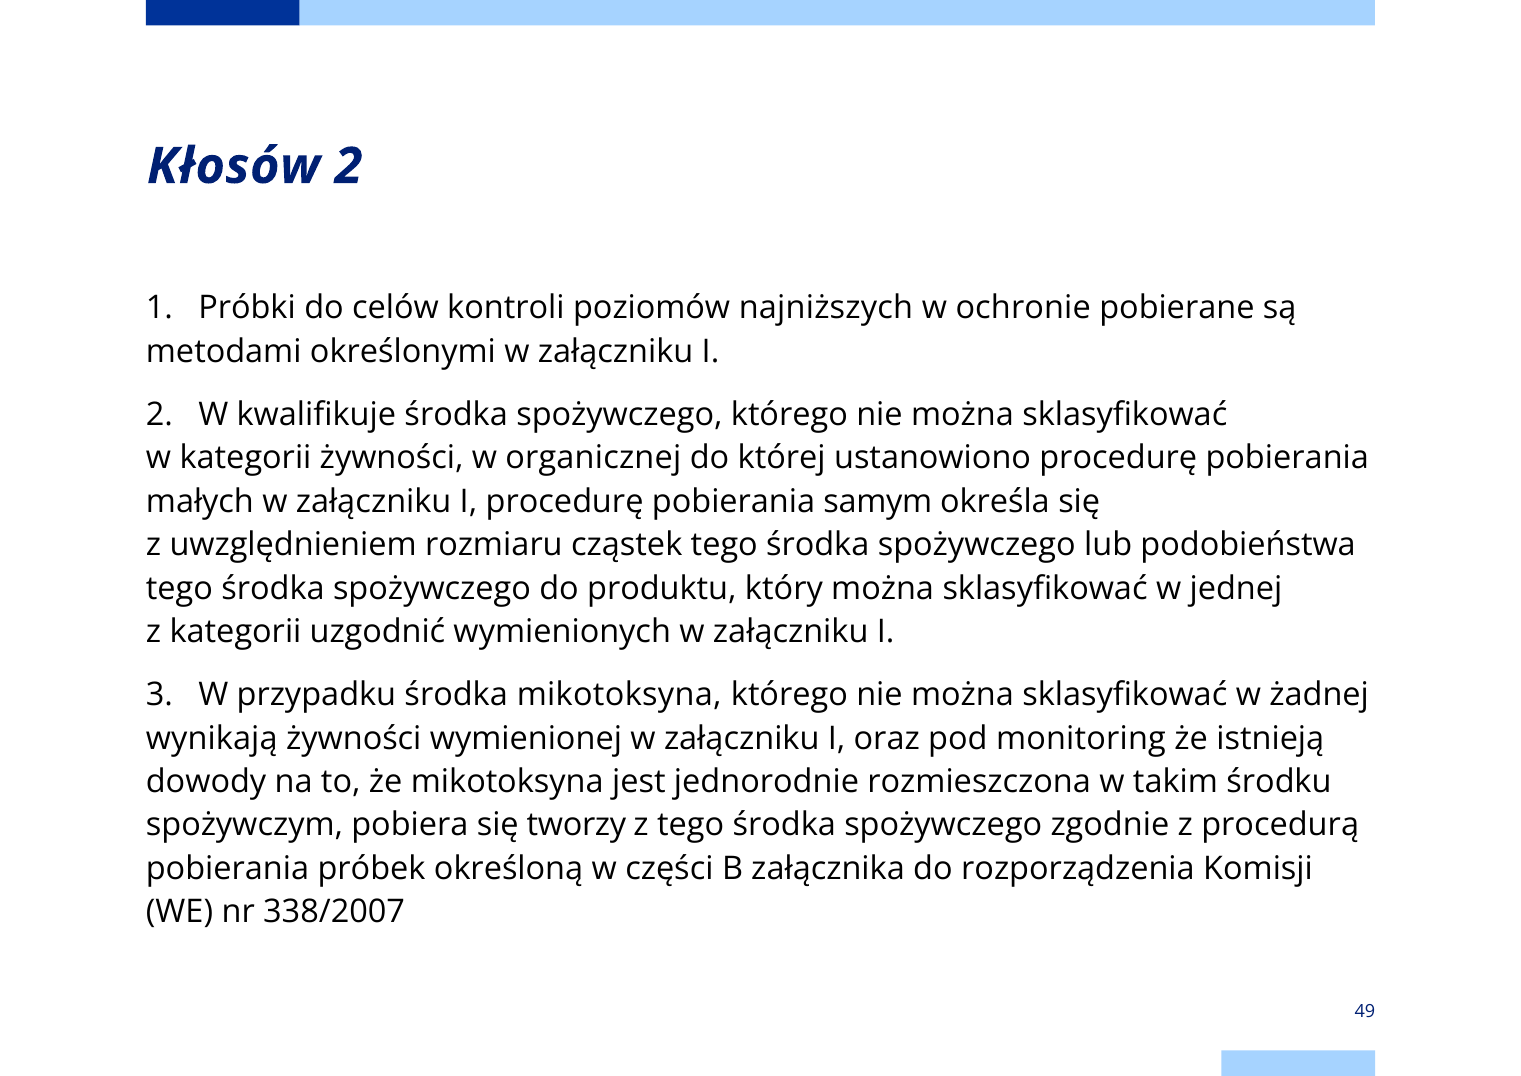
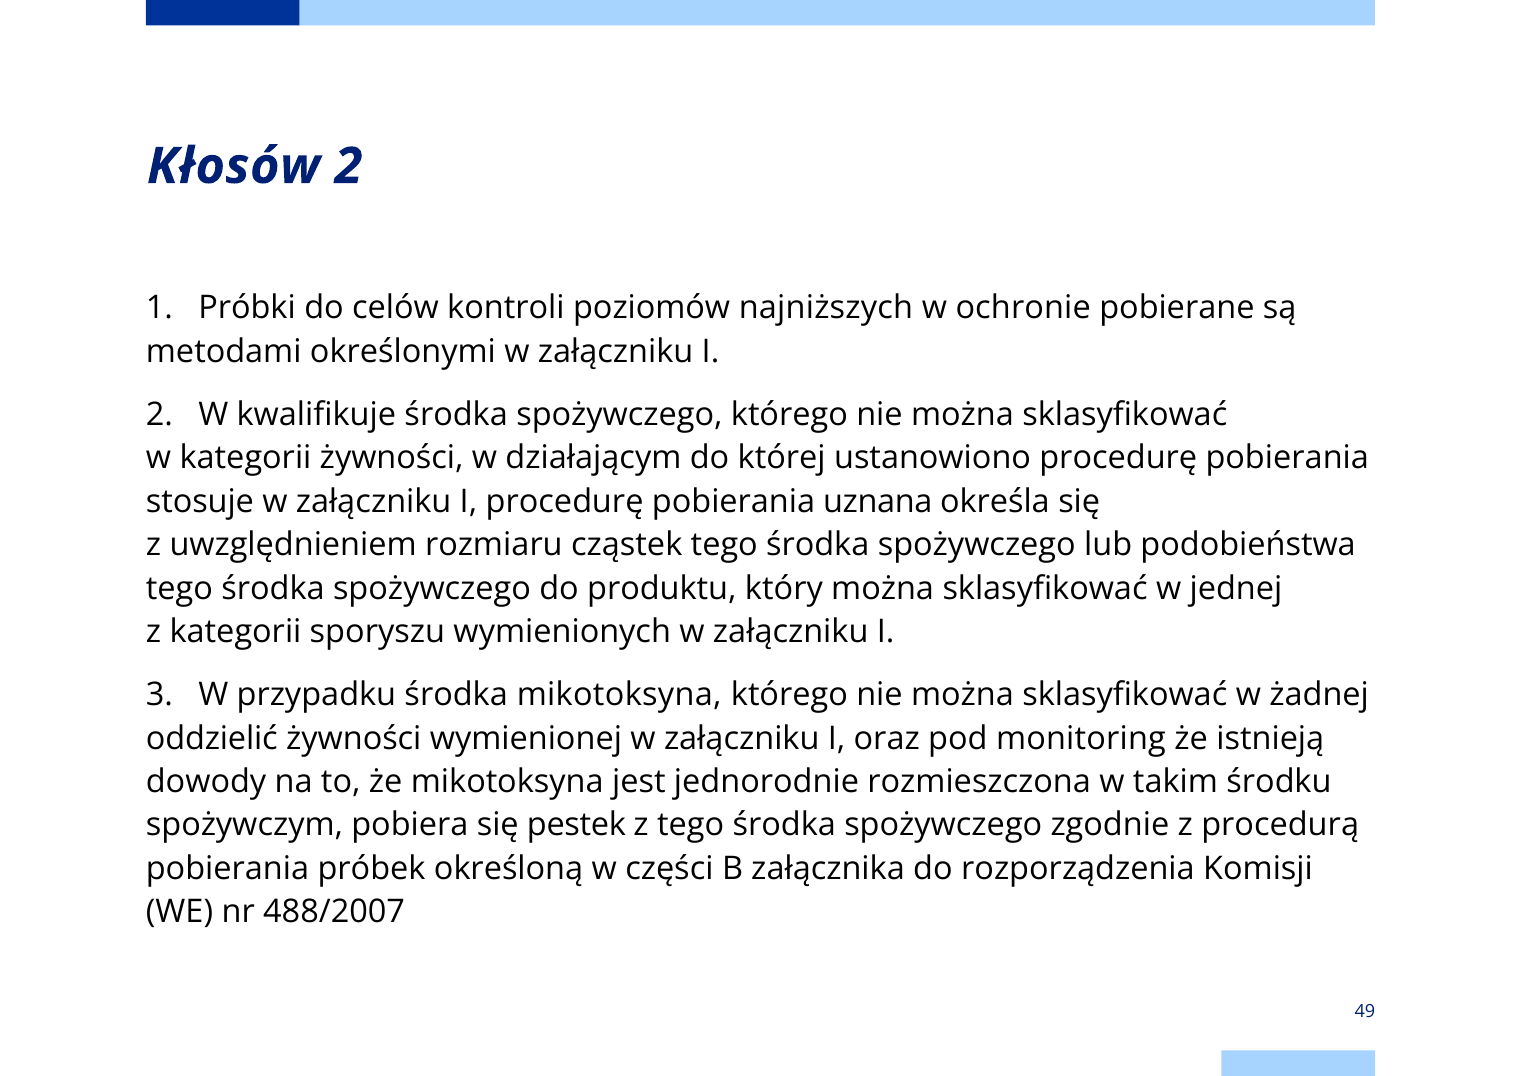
organicznej: organicznej -> działającym
małych: małych -> stosuje
samym: samym -> uznana
uzgodnić: uzgodnić -> sporyszu
wynikają: wynikają -> oddzielić
tworzy: tworzy -> pestek
338/2007: 338/2007 -> 488/2007
